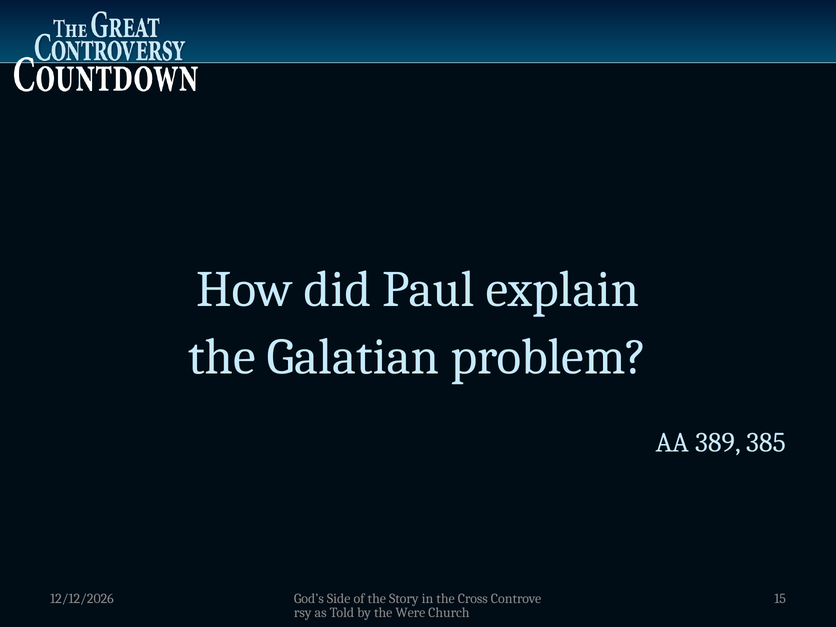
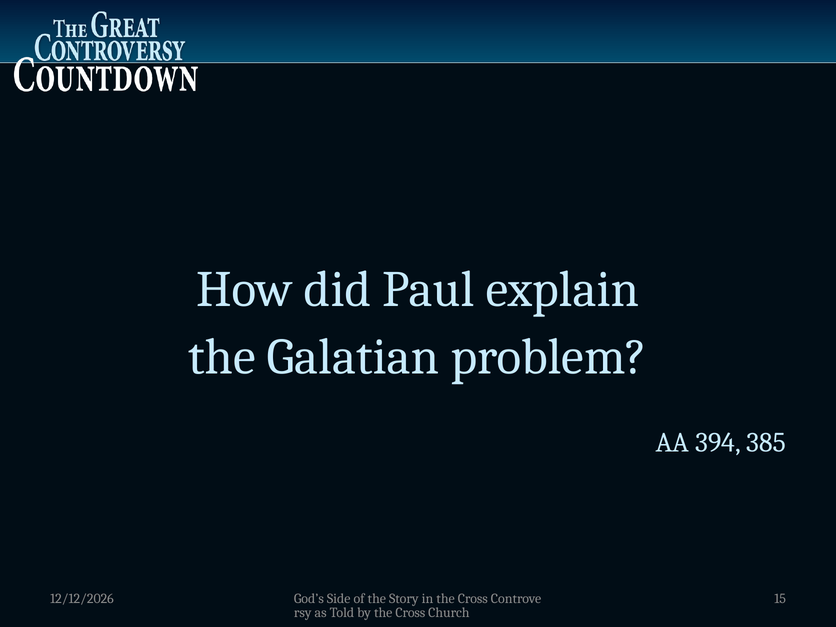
389: 389 -> 394
by the Were: Were -> Cross
